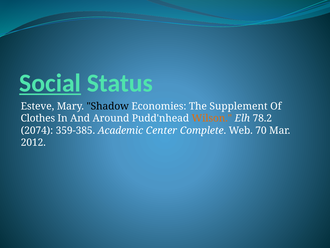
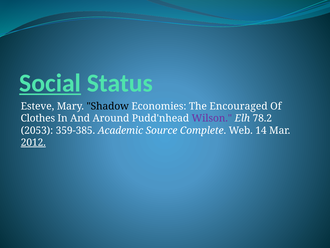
Supplement: Supplement -> Encouraged
Wilson colour: orange -> purple
2074: 2074 -> 2053
Center: Center -> Source
70: 70 -> 14
2012 underline: none -> present
